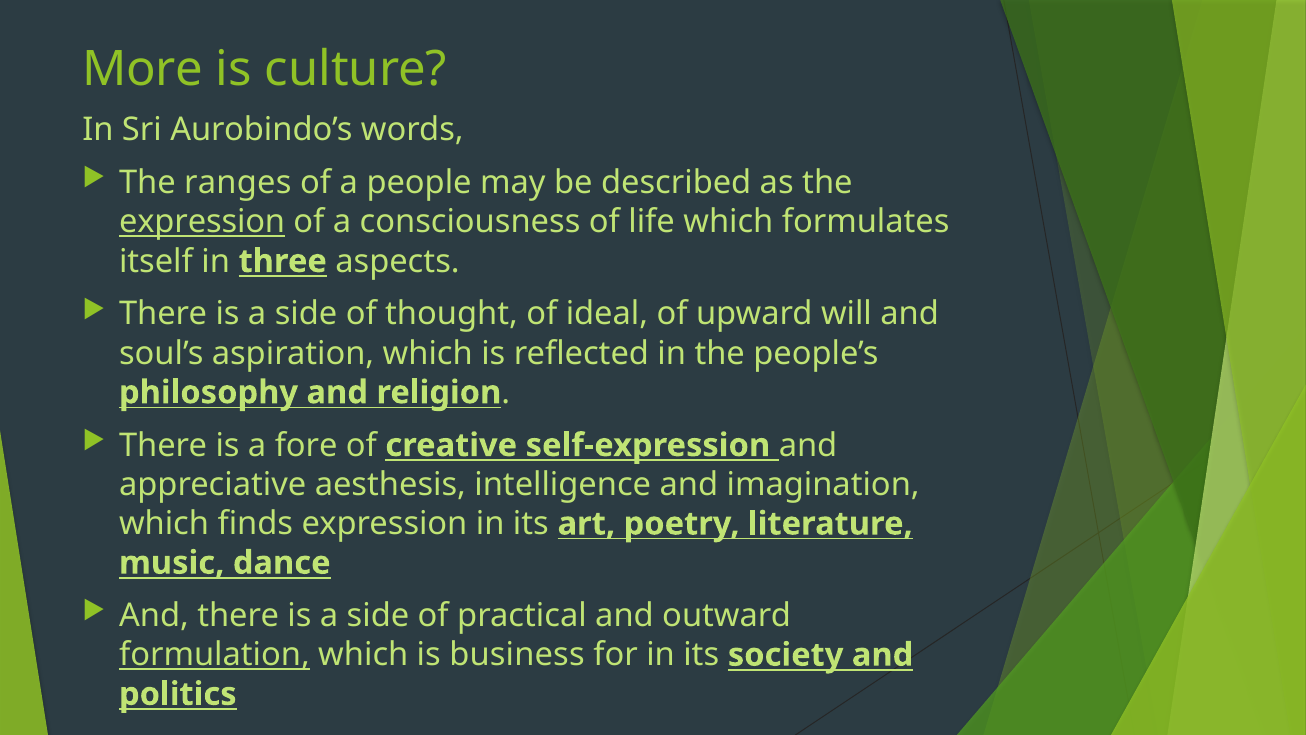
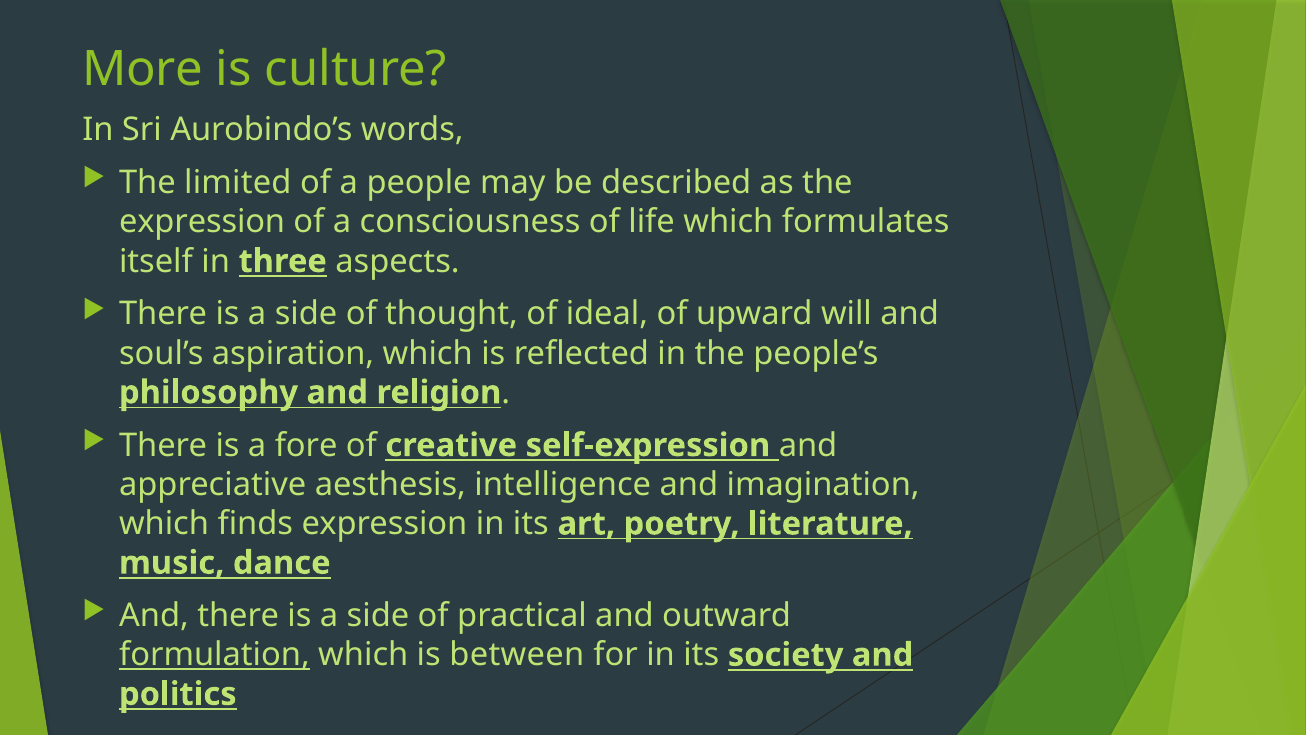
ranges: ranges -> limited
expression at (202, 222) underline: present -> none
business: business -> between
